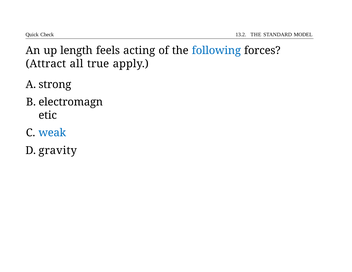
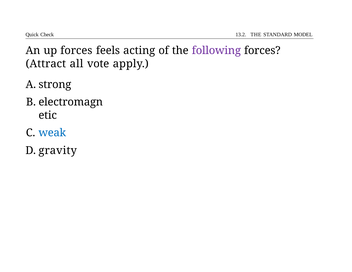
up length: length -> forces
following colour: blue -> purple
true: true -> vote
